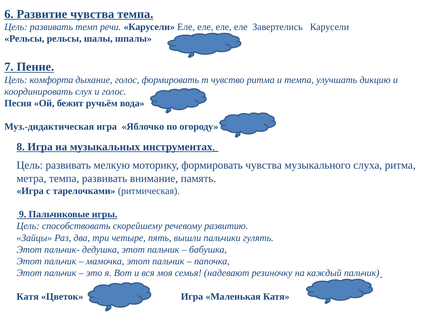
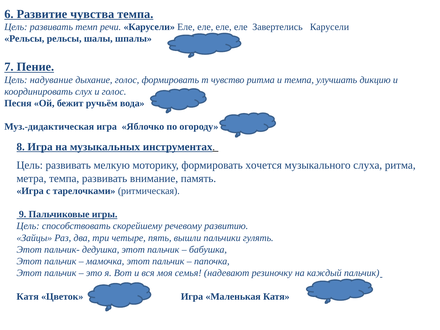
комфорта: комфорта -> надувание
формировать чувства: чувства -> хочется
